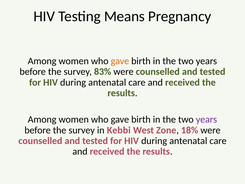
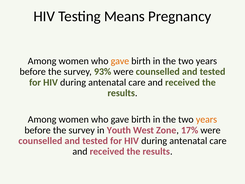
83%: 83% -> 93%
years at (206, 119) colour: purple -> orange
Kebbi: Kebbi -> Youth
18%: 18% -> 17%
